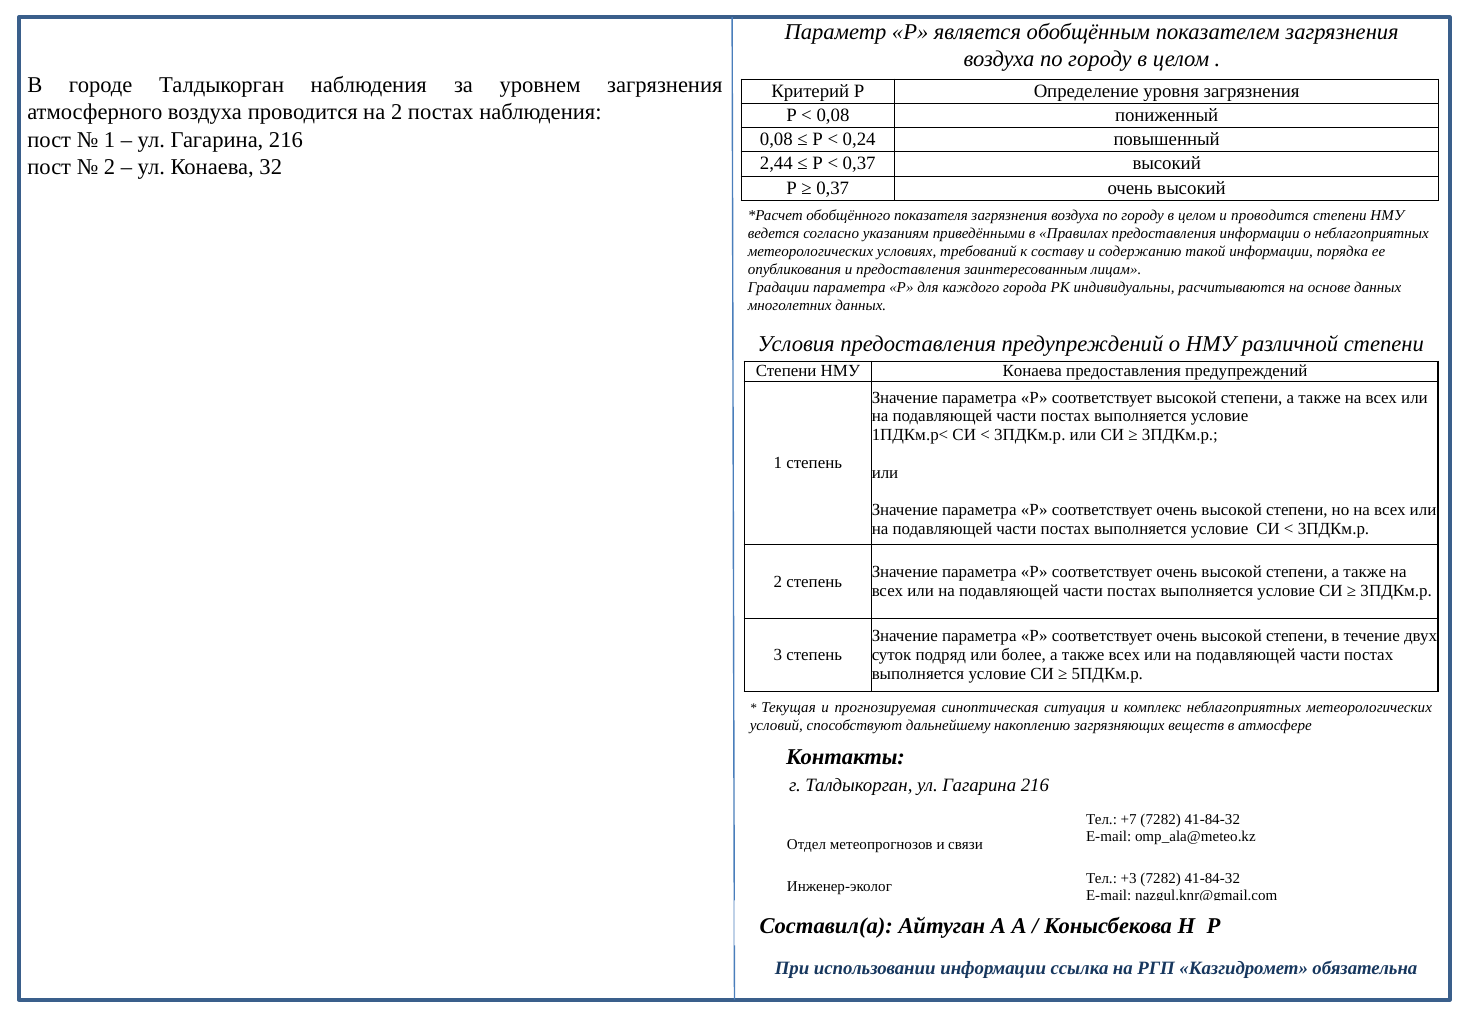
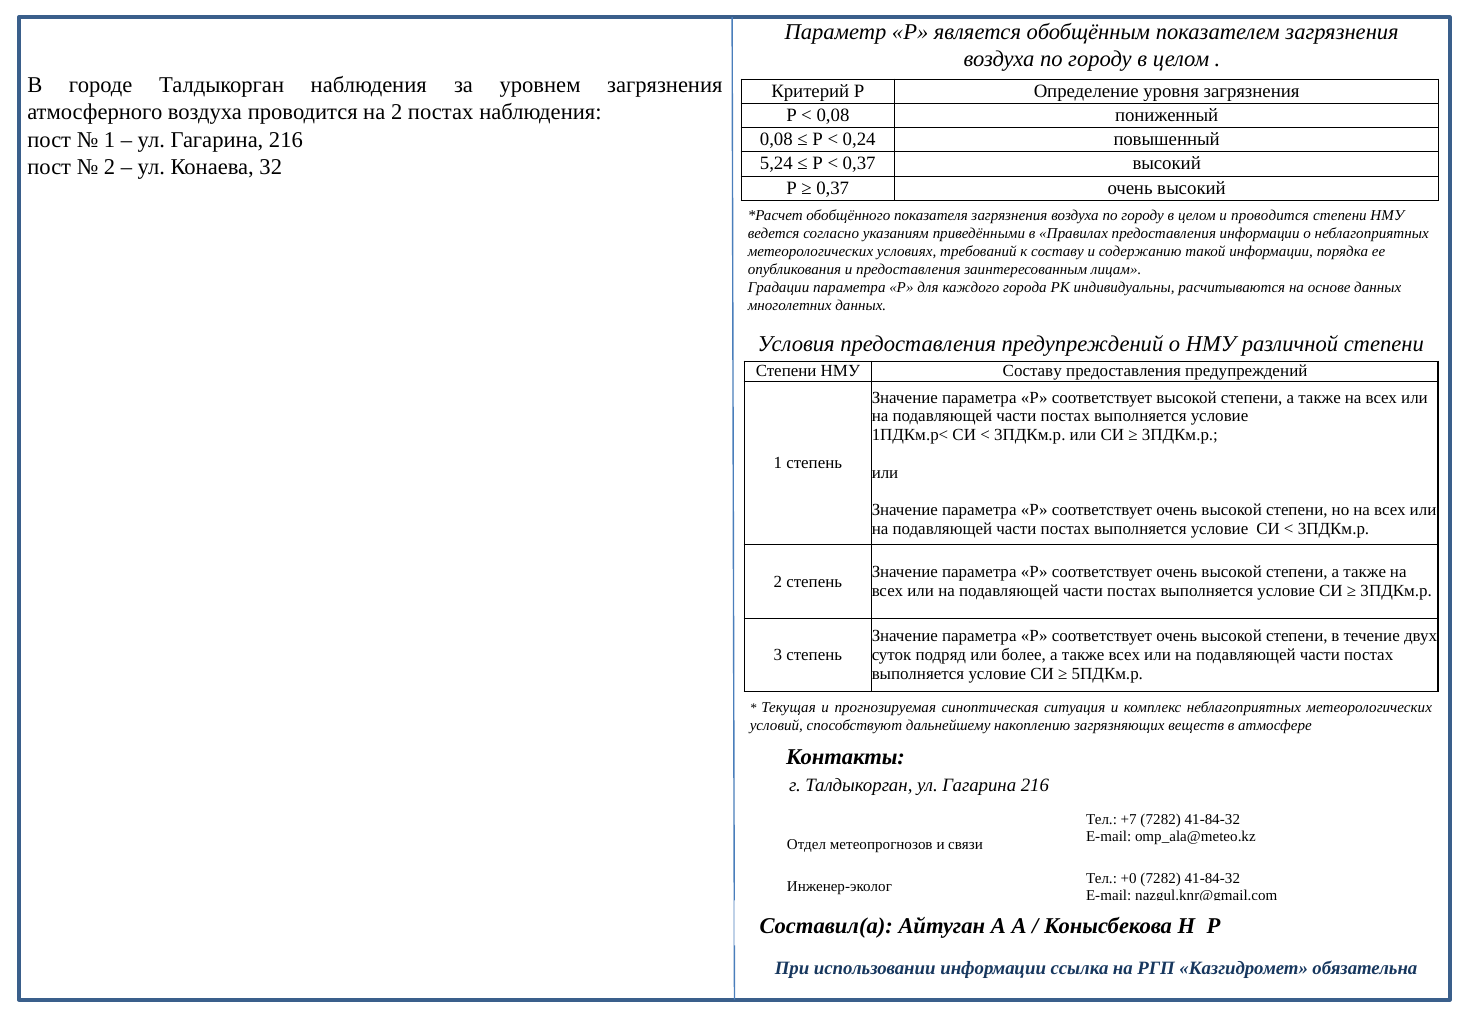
2,44: 2,44 -> 5,24
НМУ Конаева: Конаева -> Составу
+3: +3 -> +0
